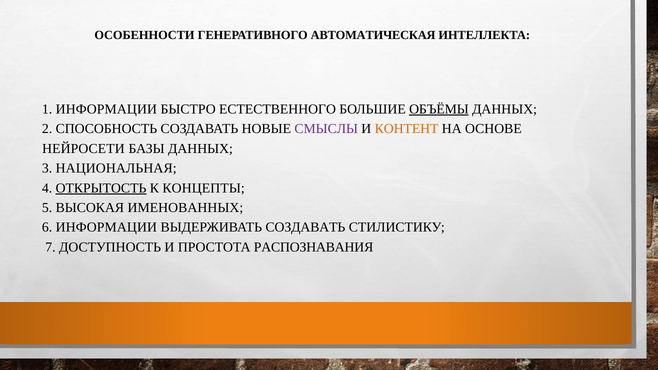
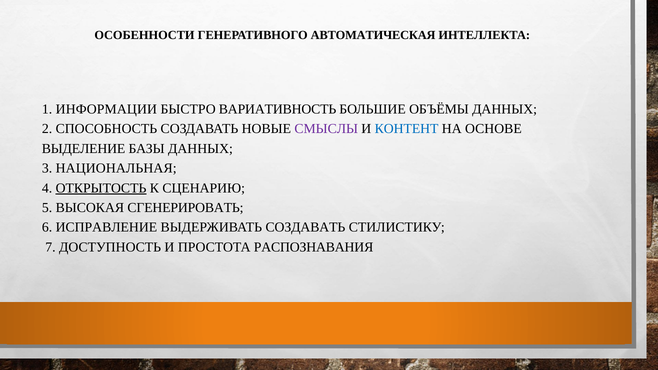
ЕСТЕСТВЕННОГО: ЕСТЕСТВЕННОГО -> ВАРИАТИВНОСТЬ
ОБЪЁМЫ underline: present -> none
КОНТЕНТ colour: orange -> blue
НЕЙРОСЕТИ: НЕЙРОСЕТИ -> ВЫДЕЛЕНИЕ
КОНЦЕПТЫ: КОНЦЕПТЫ -> СЦЕНАРИЮ
ИМЕНОВАННЫХ: ИМЕНОВАННЫХ -> СГЕНЕРИРОВАТЬ
6 ИНФОРМАЦИИ: ИНФОРМАЦИИ -> ИСПРАВЛЕНИЕ
